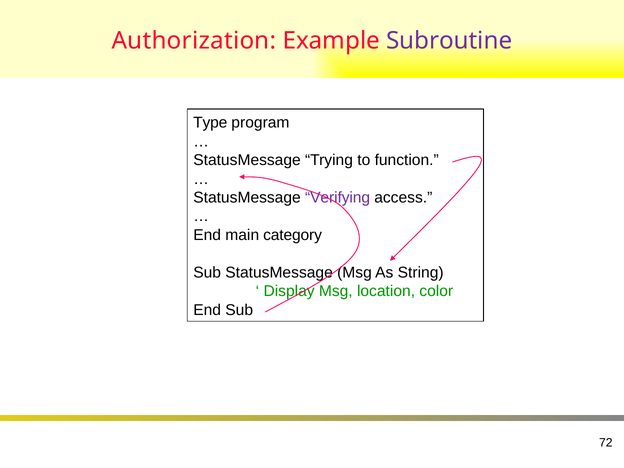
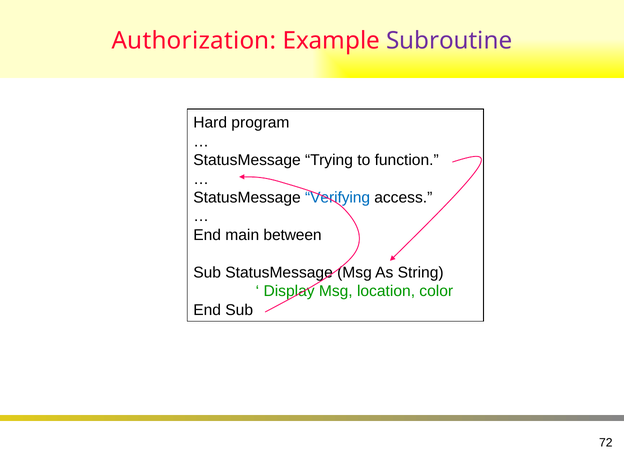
Type: Type -> Hard
Verifying colour: purple -> blue
category: category -> between
